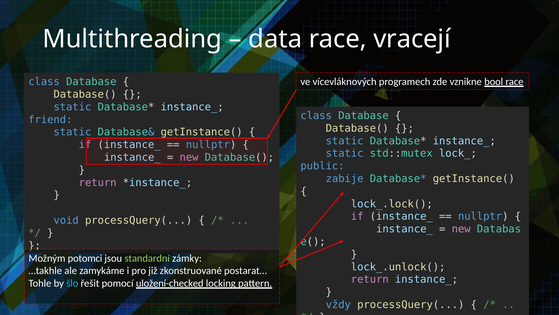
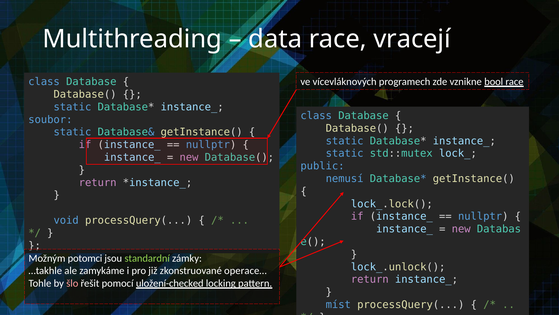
friend: friend -> soubor
zabije: zabije -> nemusí
postarat…: postarat… -> operace…
šlo colour: light blue -> pink
vždy: vždy -> míst
